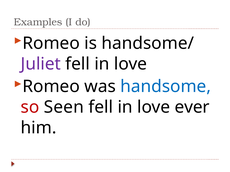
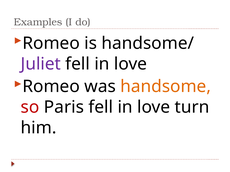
handsome colour: blue -> orange
Seen: Seen -> Paris
ever: ever -> turn
